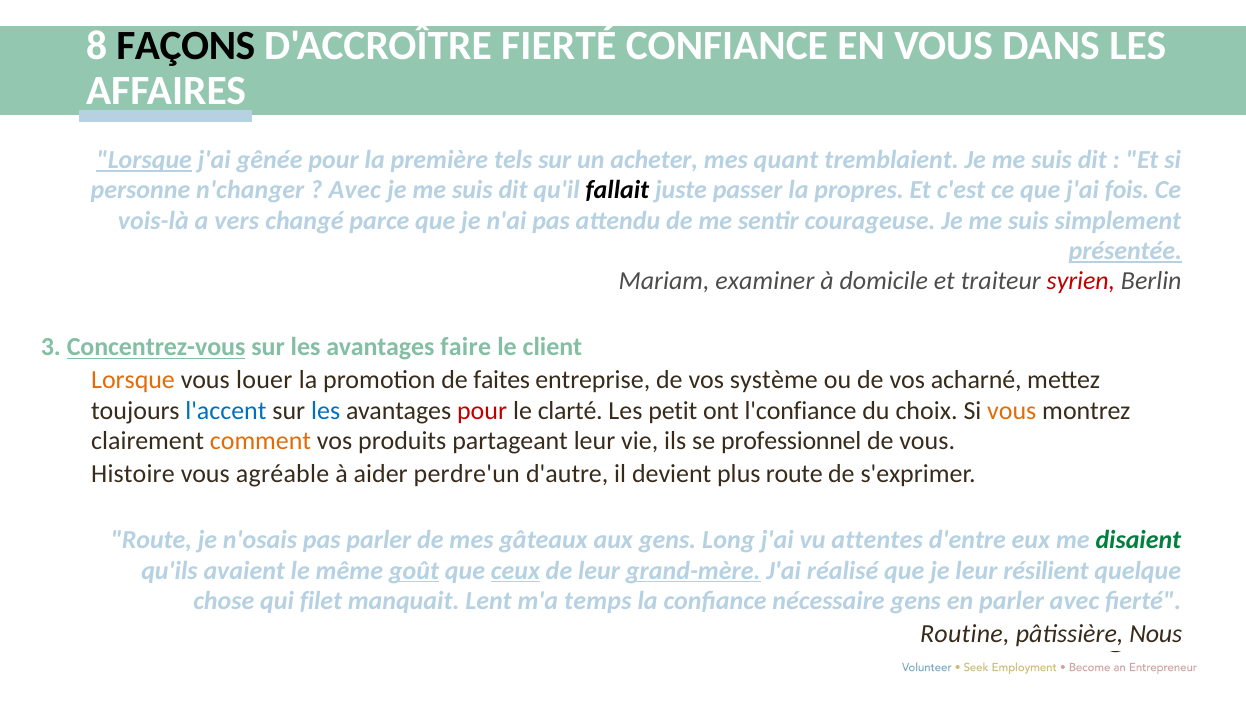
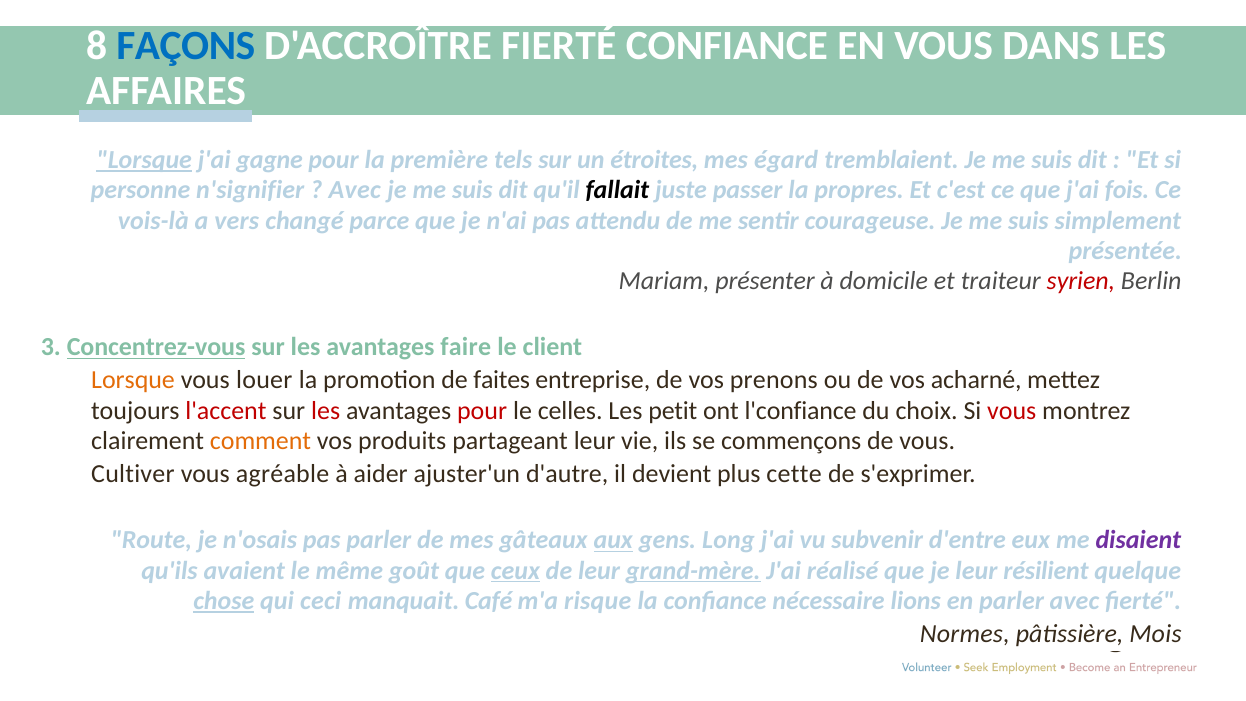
FAÇONS colour: black -> blue
gênée: gênée -> gagne
acheter: acheter -> étroites
quant: quant -> égard
n'changer: n'changer -> n'signifier
présentée underline: present -> none
examiner: examiner -> présenter
système: système -> prenons
l'accent colour: blue -> red
les at (326, 411) colour: blue -> red
clarté: clarté -> celles
vous at (1012, 411) colour: orange -> red
professionnel: professionnel -> commençons
Histoire: Histoire -> Cultiver
perdre'un: perdre'un -> ajuster'un
plus route: route -> cette
aux underline: none -> present
attentes: attentes -> subvenir
disaient colour: green -> purple
goût underline: present -> none
chose underline: none -> present
filet: filet -> ceci
Lent: Lent -> Café
temps: temps -> risque
nécessaire gens: gens -> lions
Routine: Routine -> Normes
Nous: Nous -> Mois
